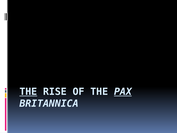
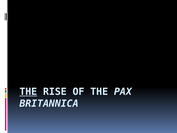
PAX underline: present -> none
